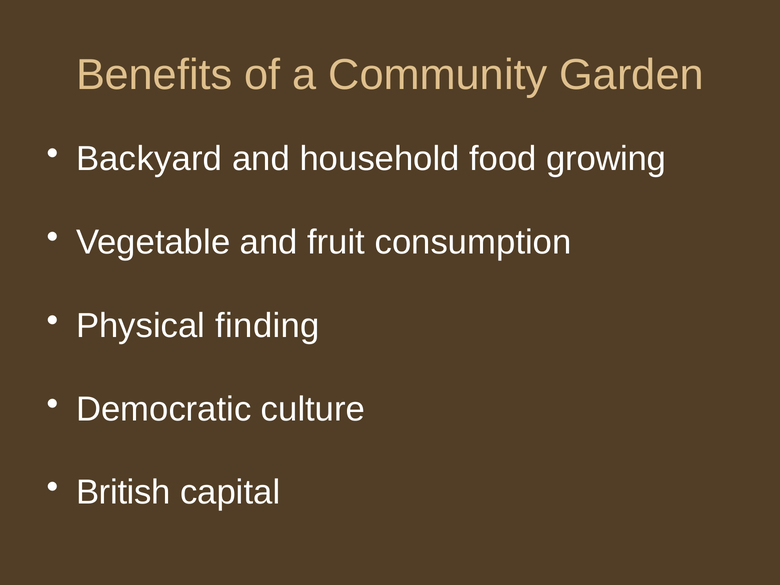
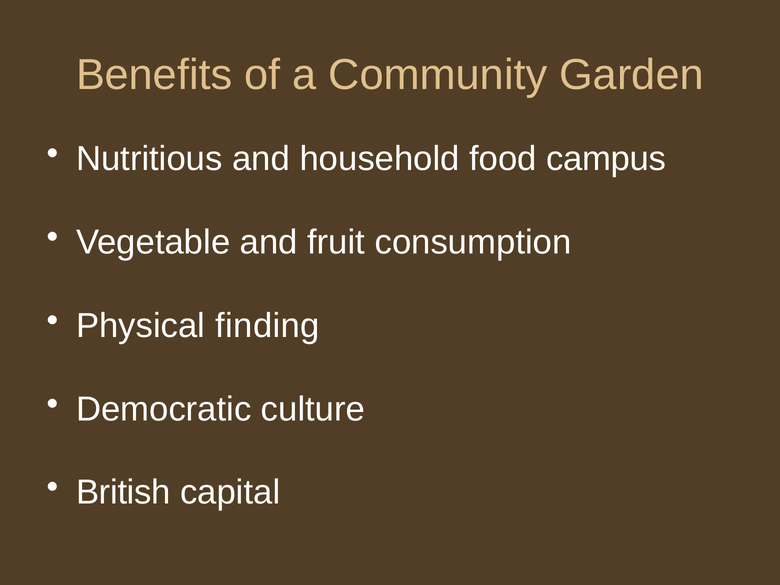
Backyard: Backyard -> Nutritious
growing: growing -> campus
